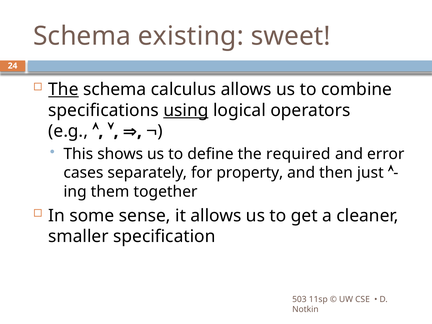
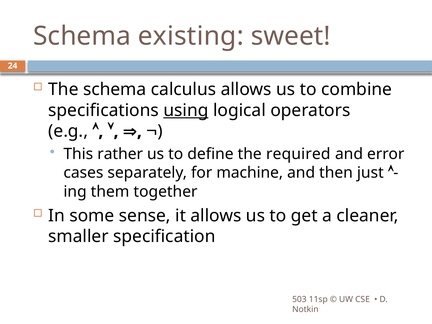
The at (63, 89) underline: present -> none
shows: shows -> rather
property: property -> machine
